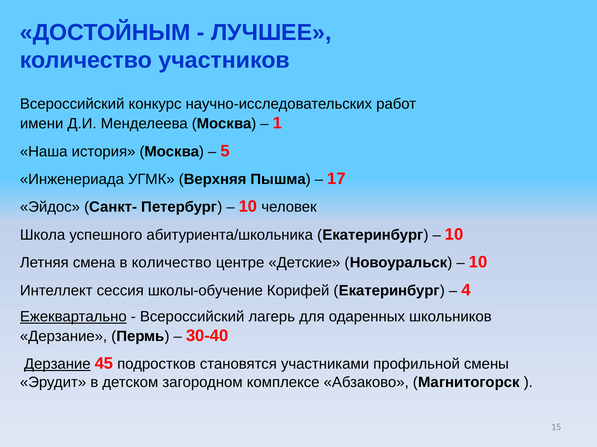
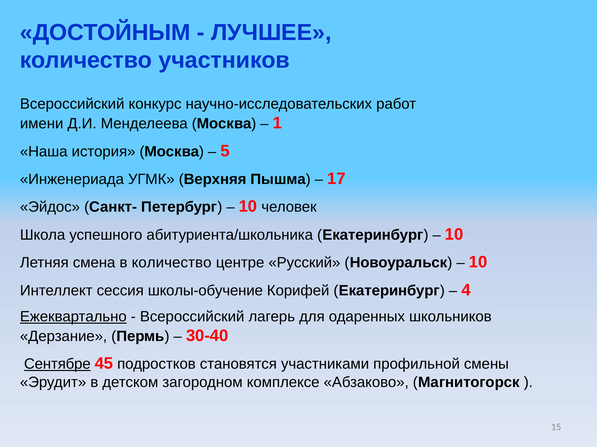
Детские: Детские -> Русский
Дерзание at (57, 365): Дерзание -> Сентябре
